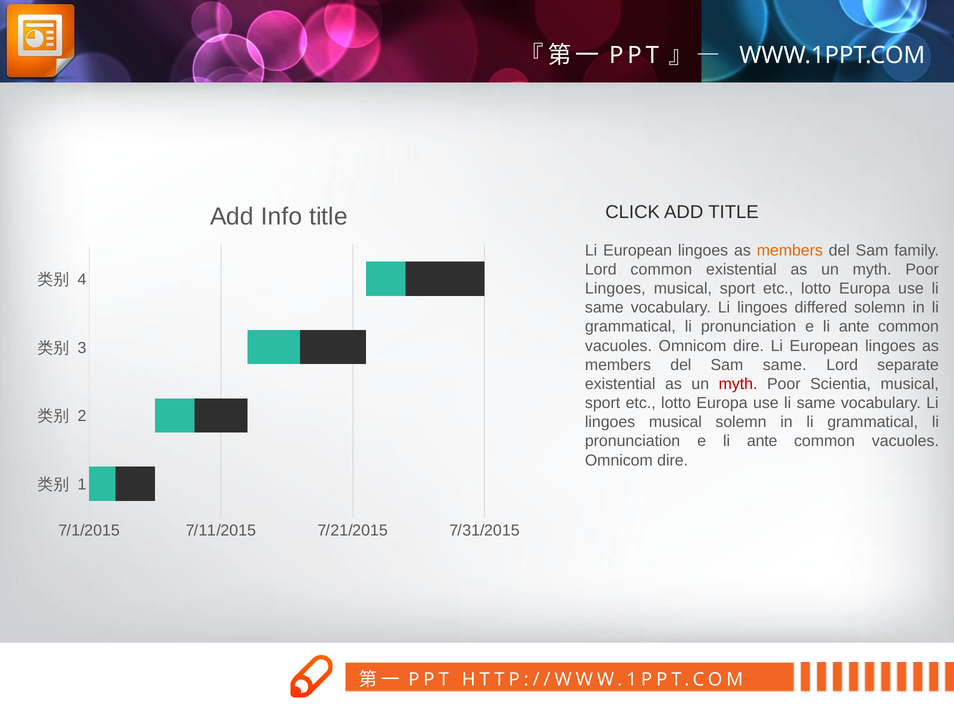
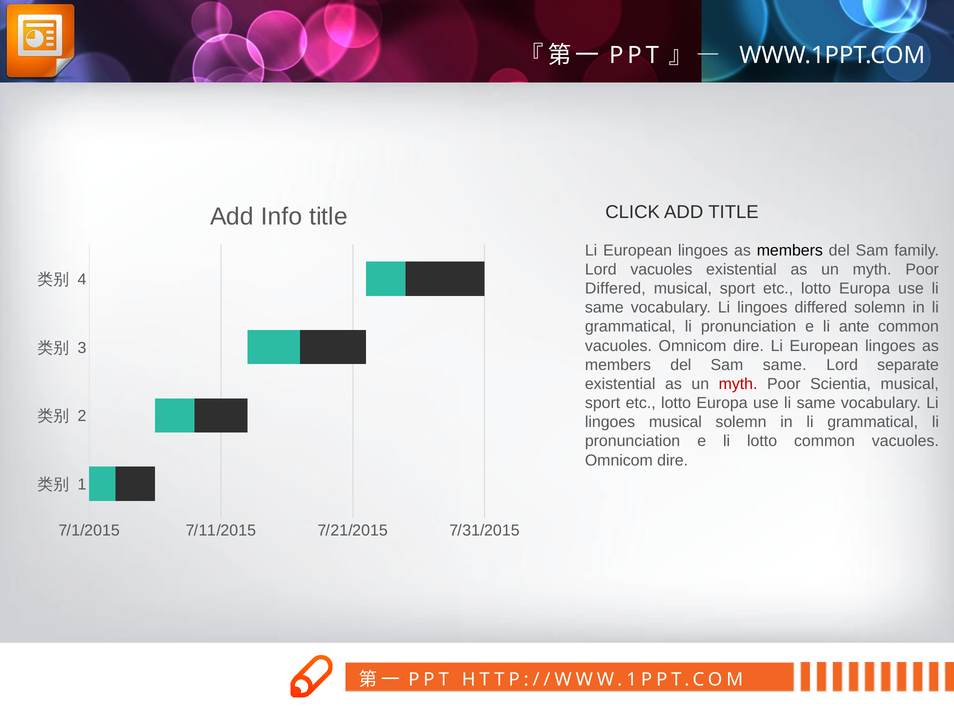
members at (790, 250) colour: orange -> black
Lord common: common -> vacuoles
Lingoes at (615, 288): Lingoes -> Differed
ante at (762, 441): ante -> lotto
